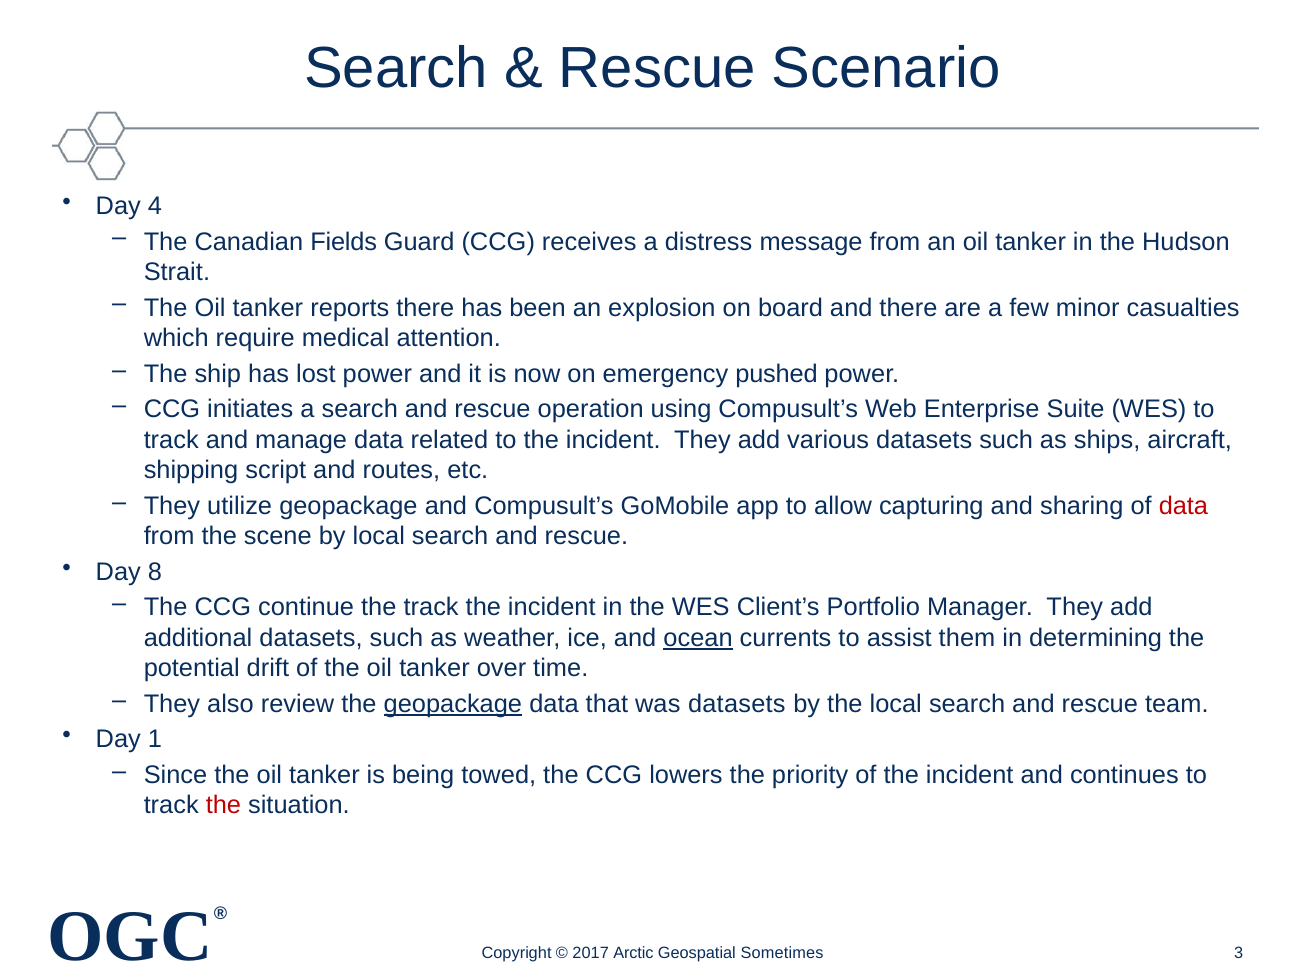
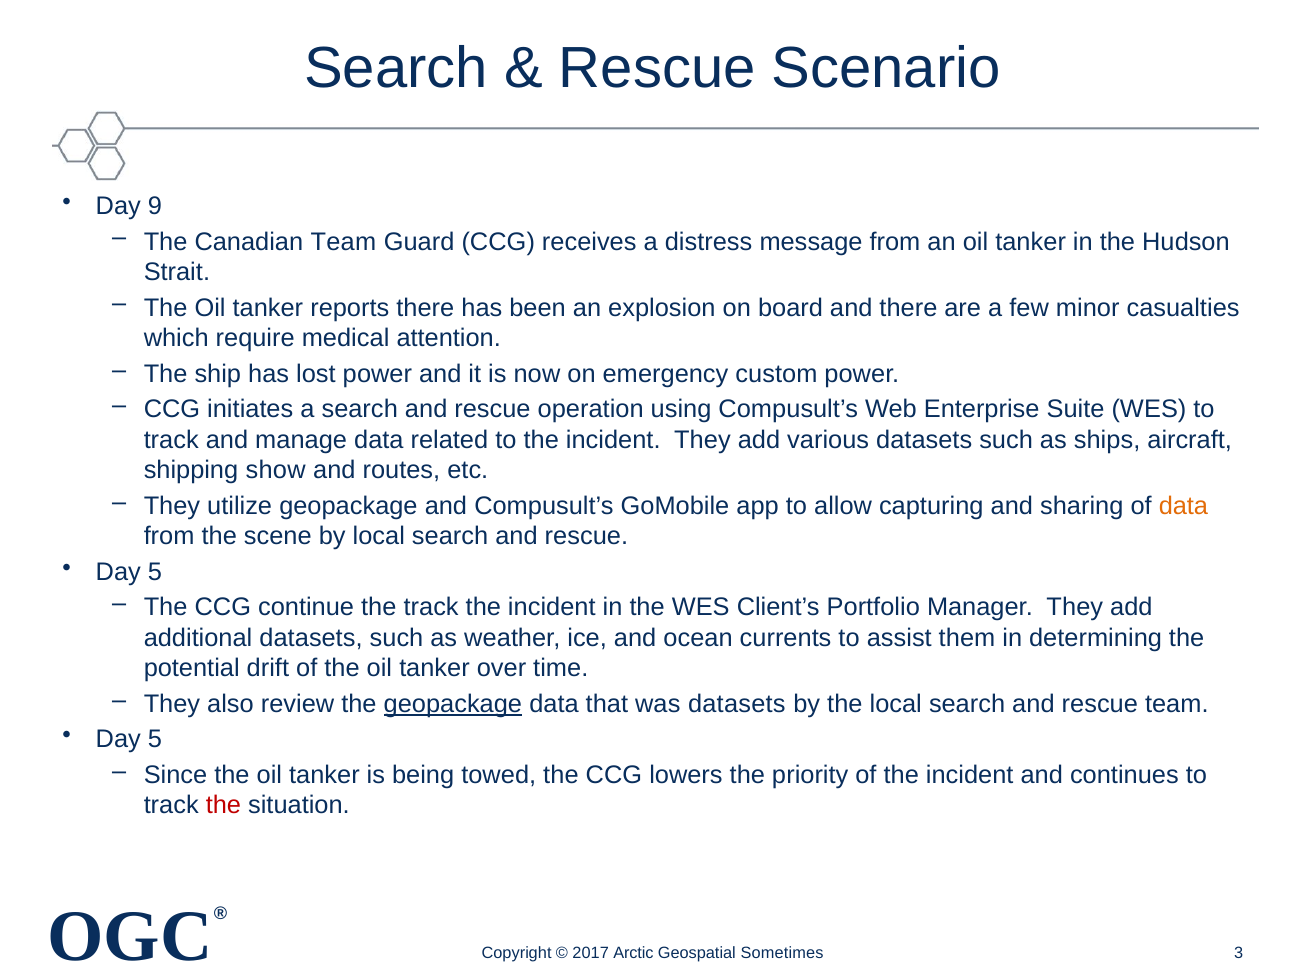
4: 4 -> 9
Canadian Fields: Fields -> Team
pushed: pushed -> custom
script: script -> show
data at (1183, 506) colour: red -> orange
8 at (155, 572): 8 -> 5
ocean underline: present -> none
1 at (155, 739): 1 -> 5
